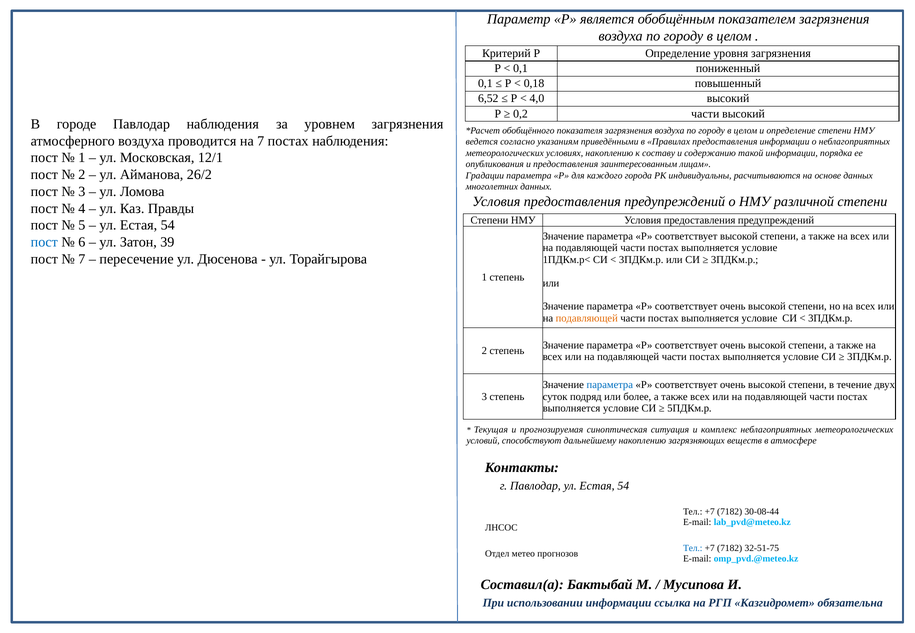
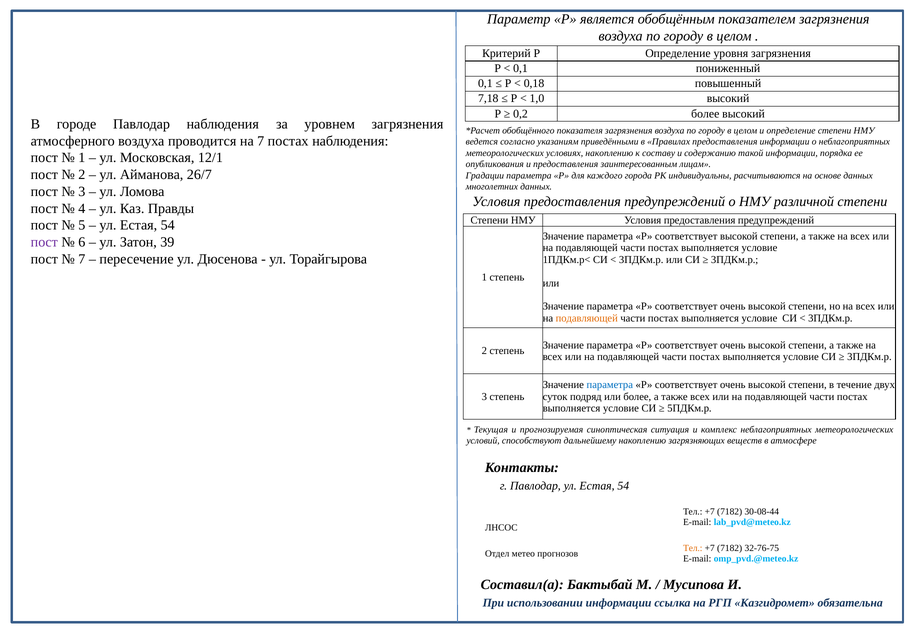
6,52: 6,52 -> 7,18
4,0: 4,0 -> 1,0
0,2 части: части -> более
26/2: 26/2 -> 26/7
пост at (44, 242) colour: blue -> purple
Тел at (693, 549) colour: blue -> orange
32-51-75: 32-51-75 -> 32-76-75
